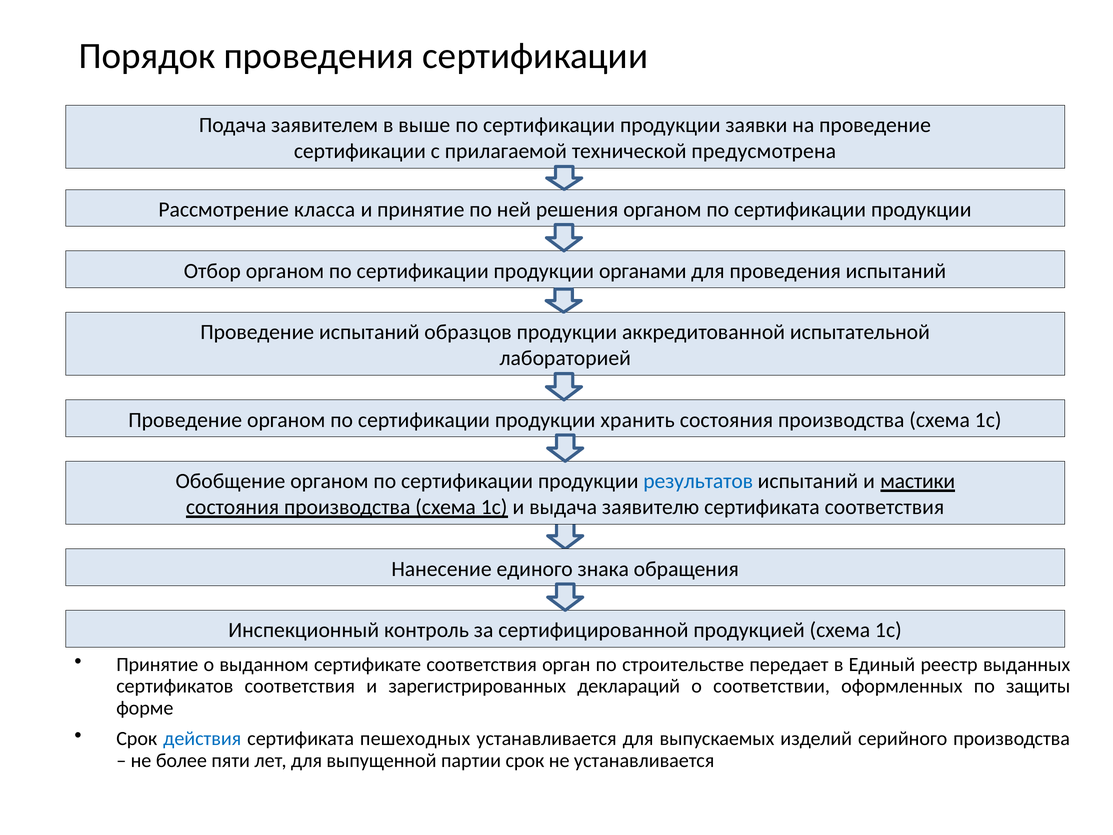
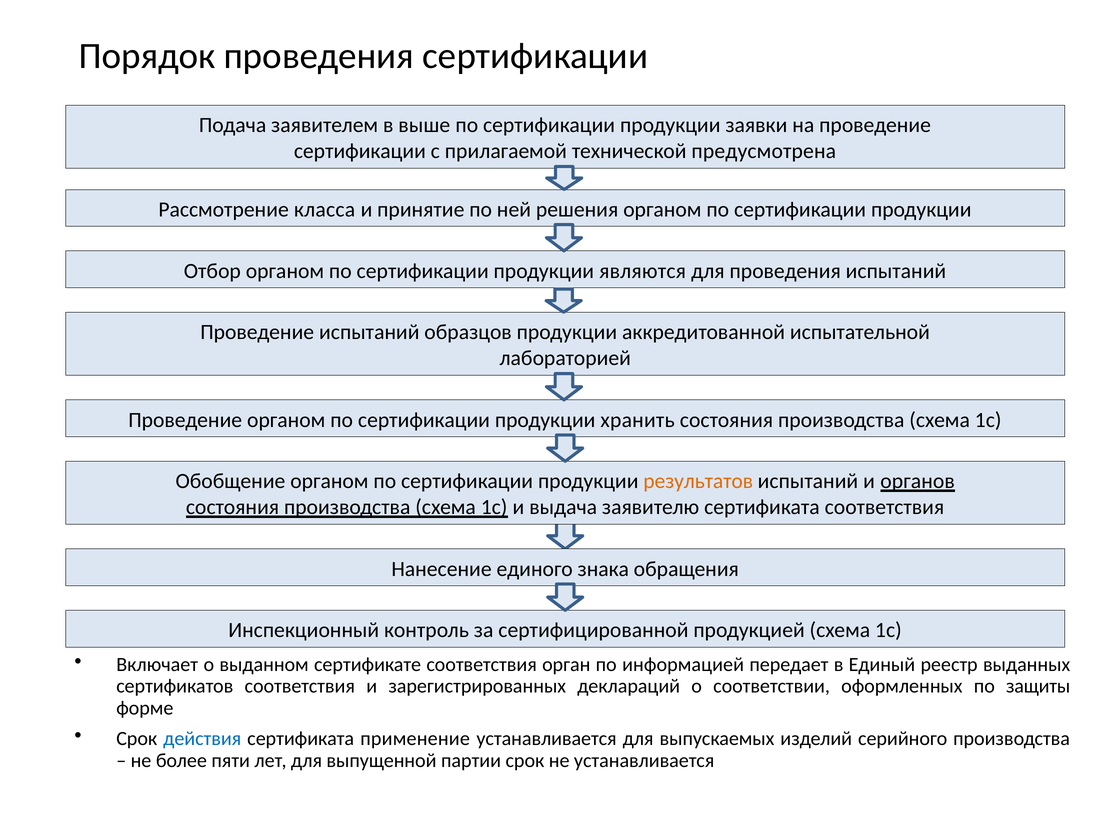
органами: органами -> являются
результатов colour: blue -> orange
мастики: мастики -> органов
Принятие at (157, 664): Принятие -> Включает
строительстве: строительстве -> информацией
пешеходных: пешеходных -> применение
